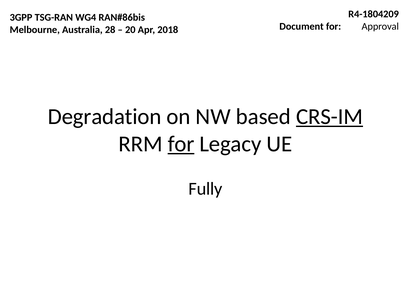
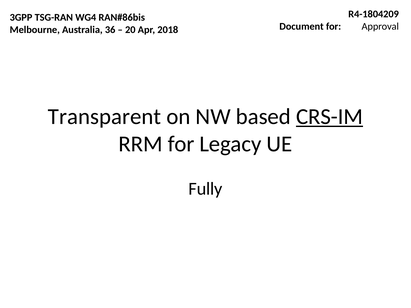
28: 28 -> 36
Degradation: Degradation -> Transparent
for at (181, 144) underline: present -> none
